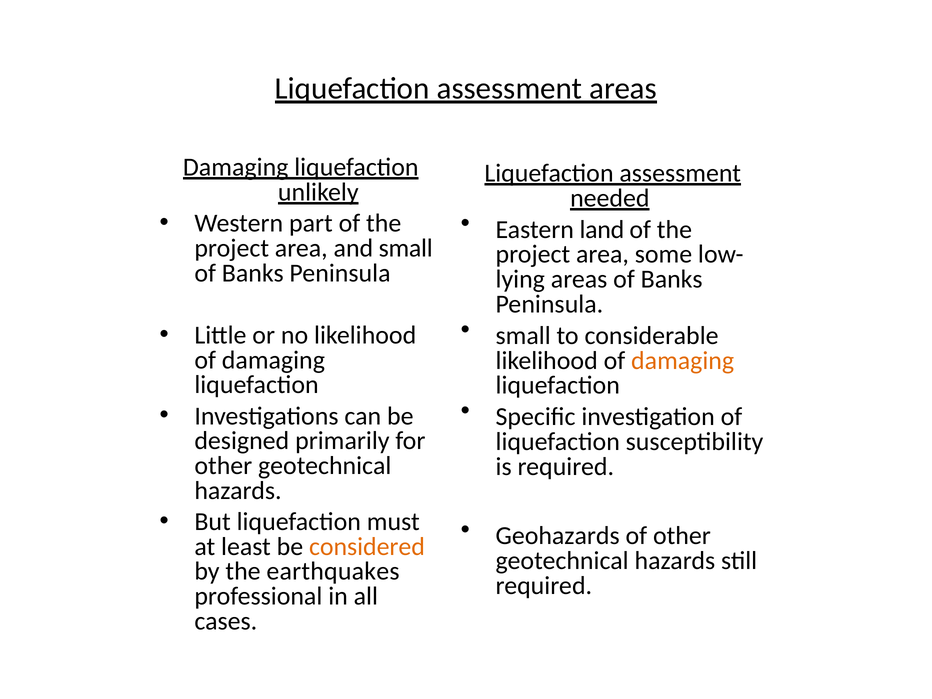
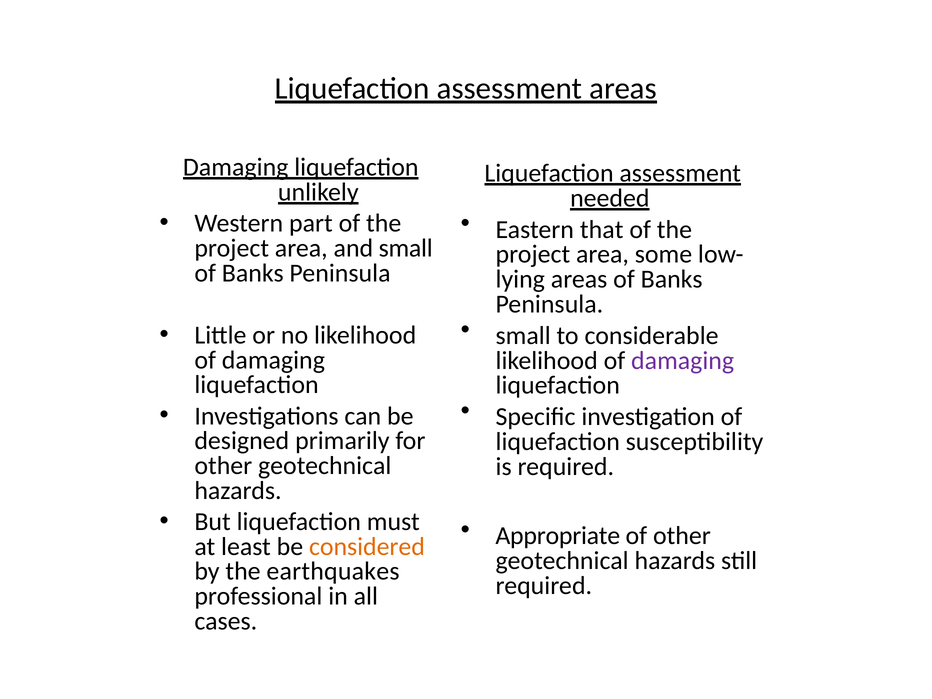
land: land -> that
damaging at (683, 360) colour: orange -> purple
Geohazards: Geohazards -> Appropriate
